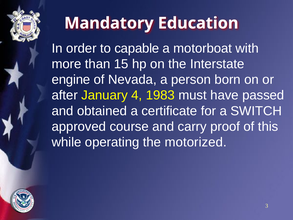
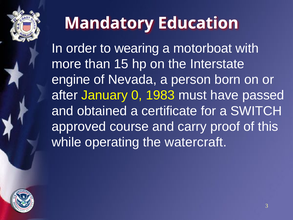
capable: capable -> wearing
4: 4 -> 0
motorized: motorized -> watercraft
